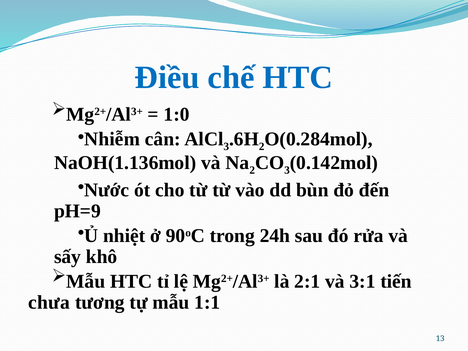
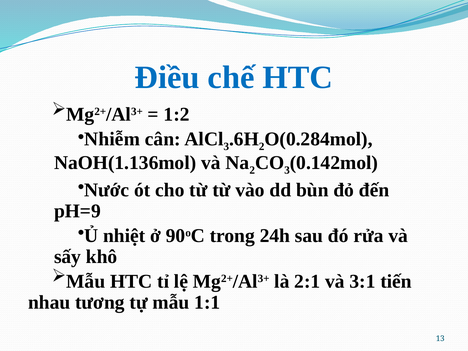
1:0: 1:0 -> 1:2
chưa: chưa -> nhau
